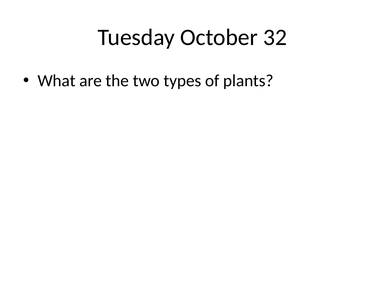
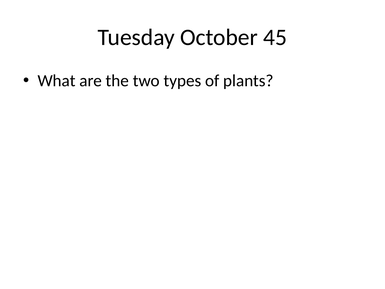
32: 32 -> 45
